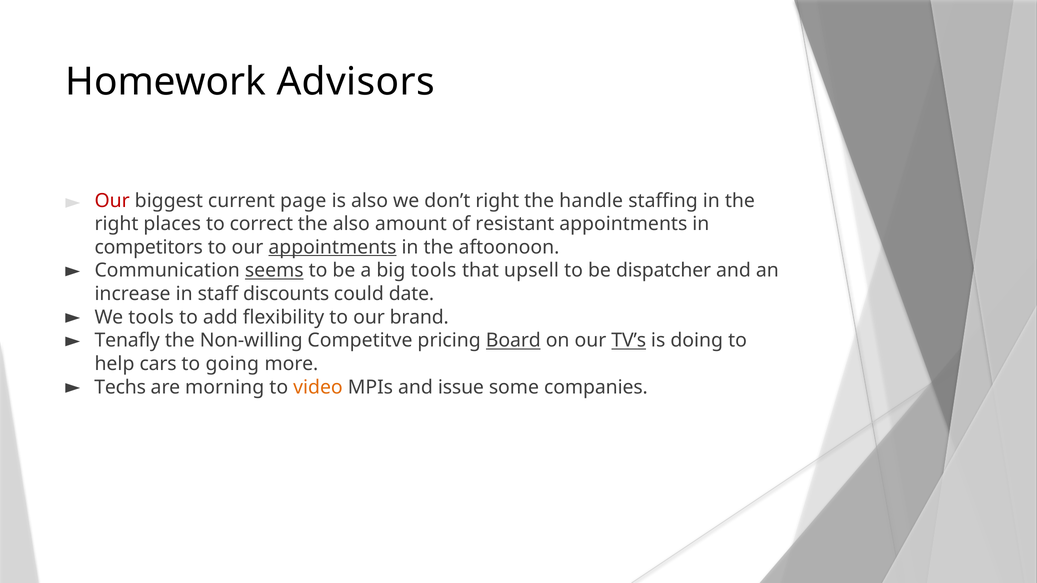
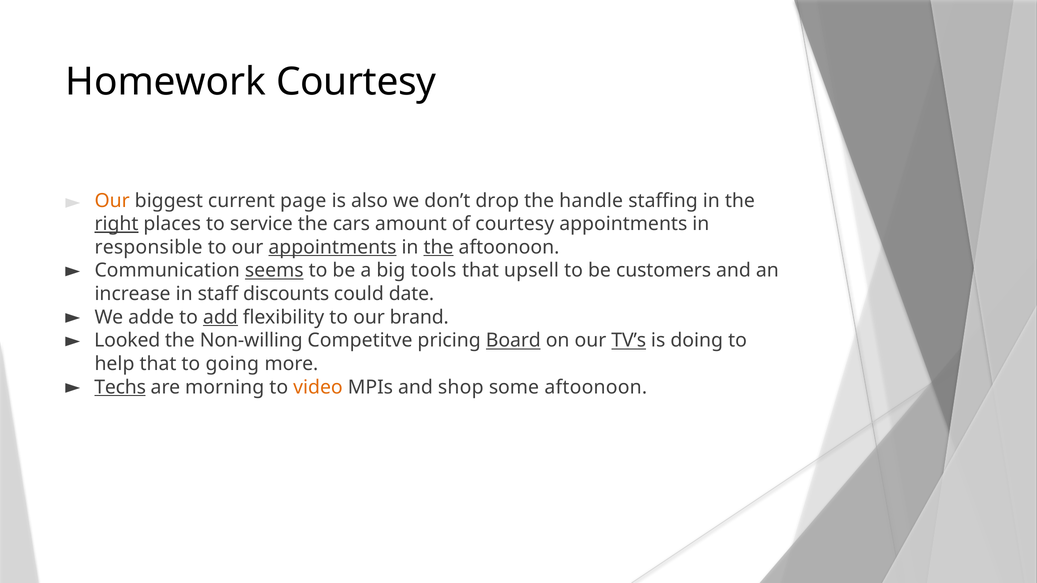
Homework Advisors: Advisors -> Courtesy
Our at (112, 201) colour: red -> orange
don’t right: right -> drop
right at (117, 224) underline: none -> present
correct: correct -> service
the also: also -> cars
of resistant: resistant -> courtesy
competitors: competitors -> responsible
the at (439, 247) underline: none -> present
dispatcher: dispatcher -> customers
We tools: tools -> adde
add underline: none -> present
Tenafly: Tenafly -> Looked
help cars: cars -> that
Techs underline: none -> present
issue: issue -> shop
some companies: companies -> aftoonoon
